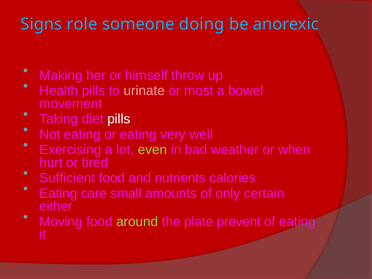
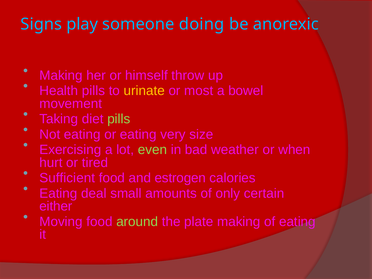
role: role -> play
urinate colour: pink -> yellow
pills at (119, 119) colour: white -> light green
well: well -> size
nutrients: nutrients -> estrogen
care: care -> deal
plate prevent: prevent -> making
